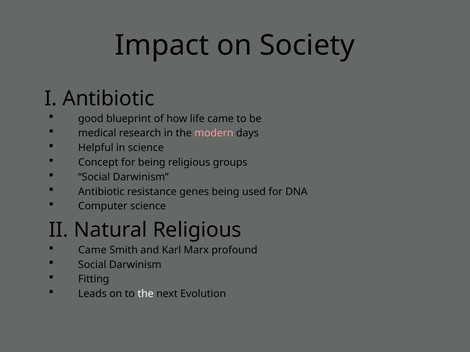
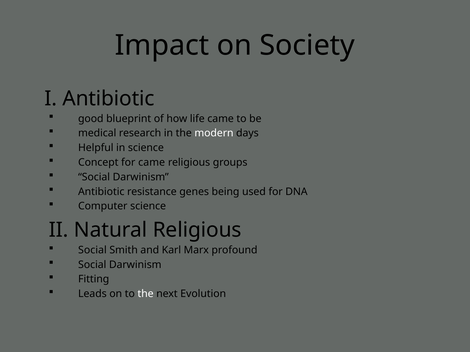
modern colour: pink -> white
for being: being -> came
Came at (92, 250): Came -> Social
